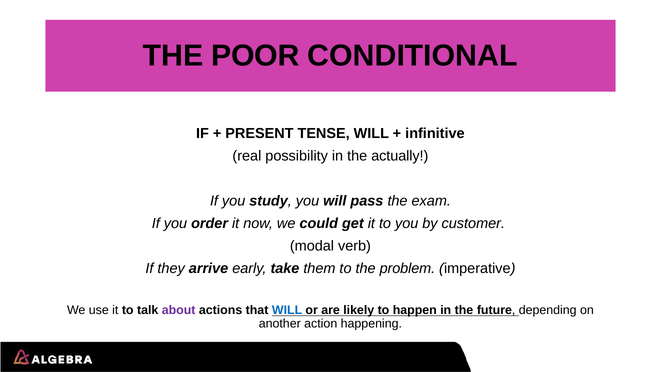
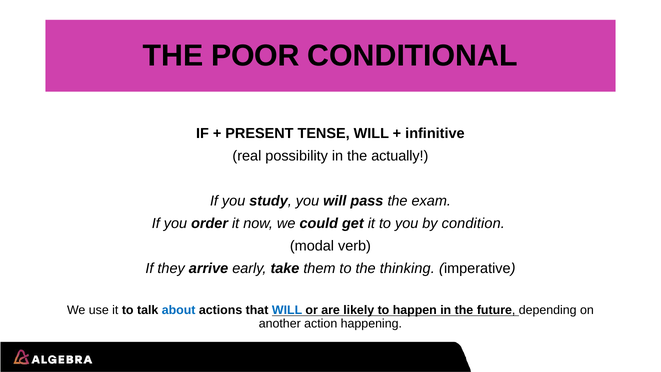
customer: customer -> condition
problem: problem -> thinking
about colour: purple -> blue
